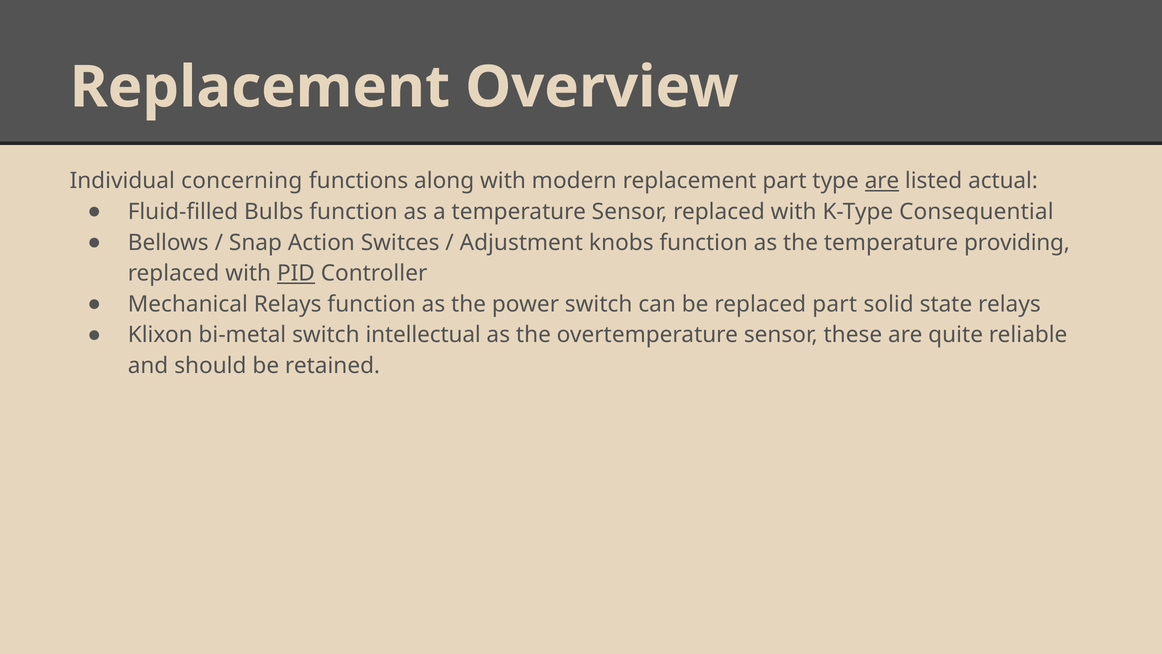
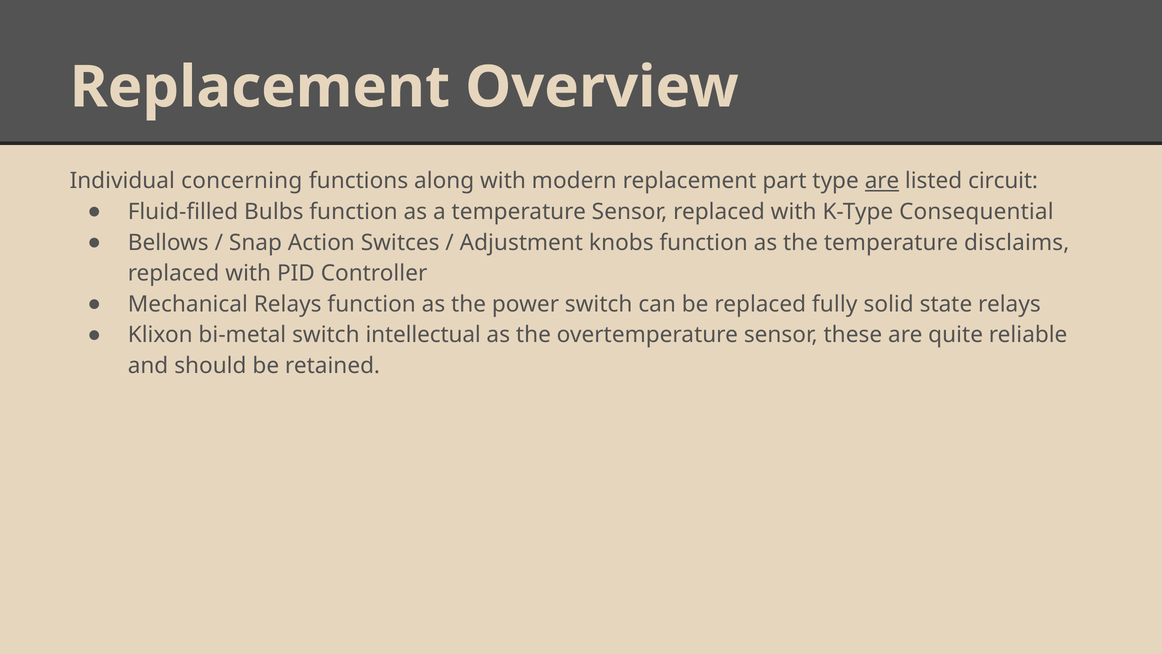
actual: actual -> circuit
providing: providing -> disclaims
PID underline: present -> none
replaced part: part -> fully
